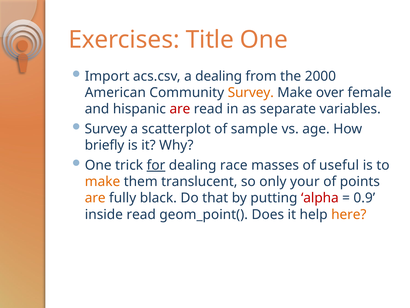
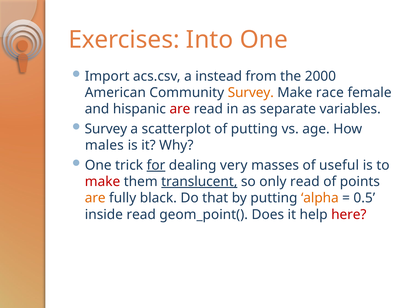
Title: Title -> Into
a dealing: dealing -> instead
over: over -> race
of sample: sample -> putting
briefly: briefly -> males
race: race -> very
make at (103, 181) colour: orange -> red
translucent underline: none -> present
only your: your -> read
alpha colour: red -> orange
0.9: 0.9 -> 0.5
here colour: orange -> red
